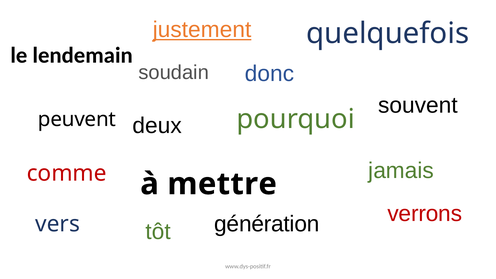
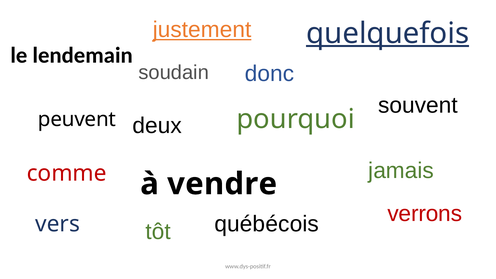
quelquefois underline: none -> present
mettre: mettre -> vendre
génération: génération -> québécois
